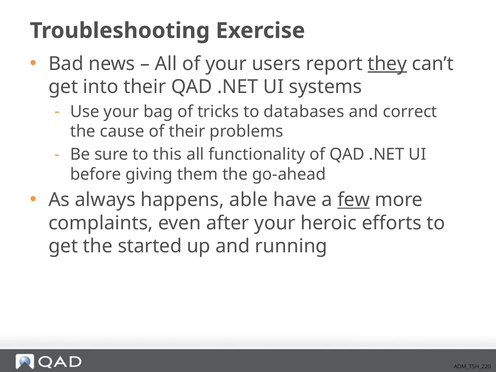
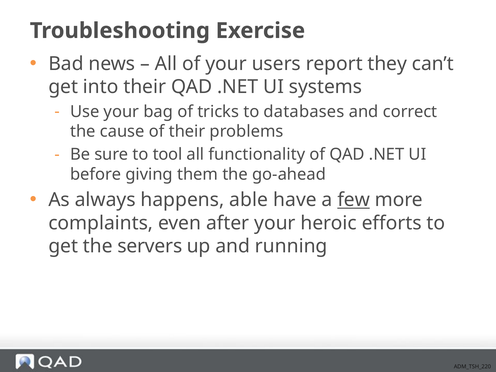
they underline: present -> none
this: this -> tool
started: started -> servers
